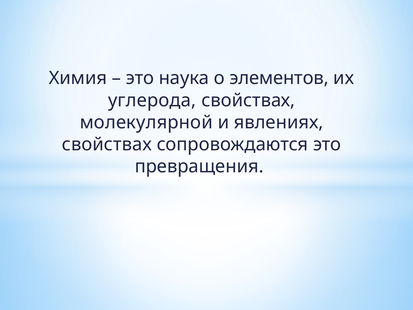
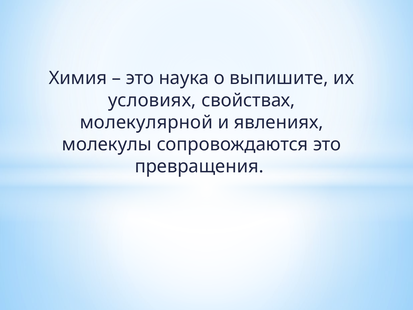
элементов: элементов -> выпишите
углерода: углерода -> условиях
свойствах at (107, 144): свойствах -> молекулы
